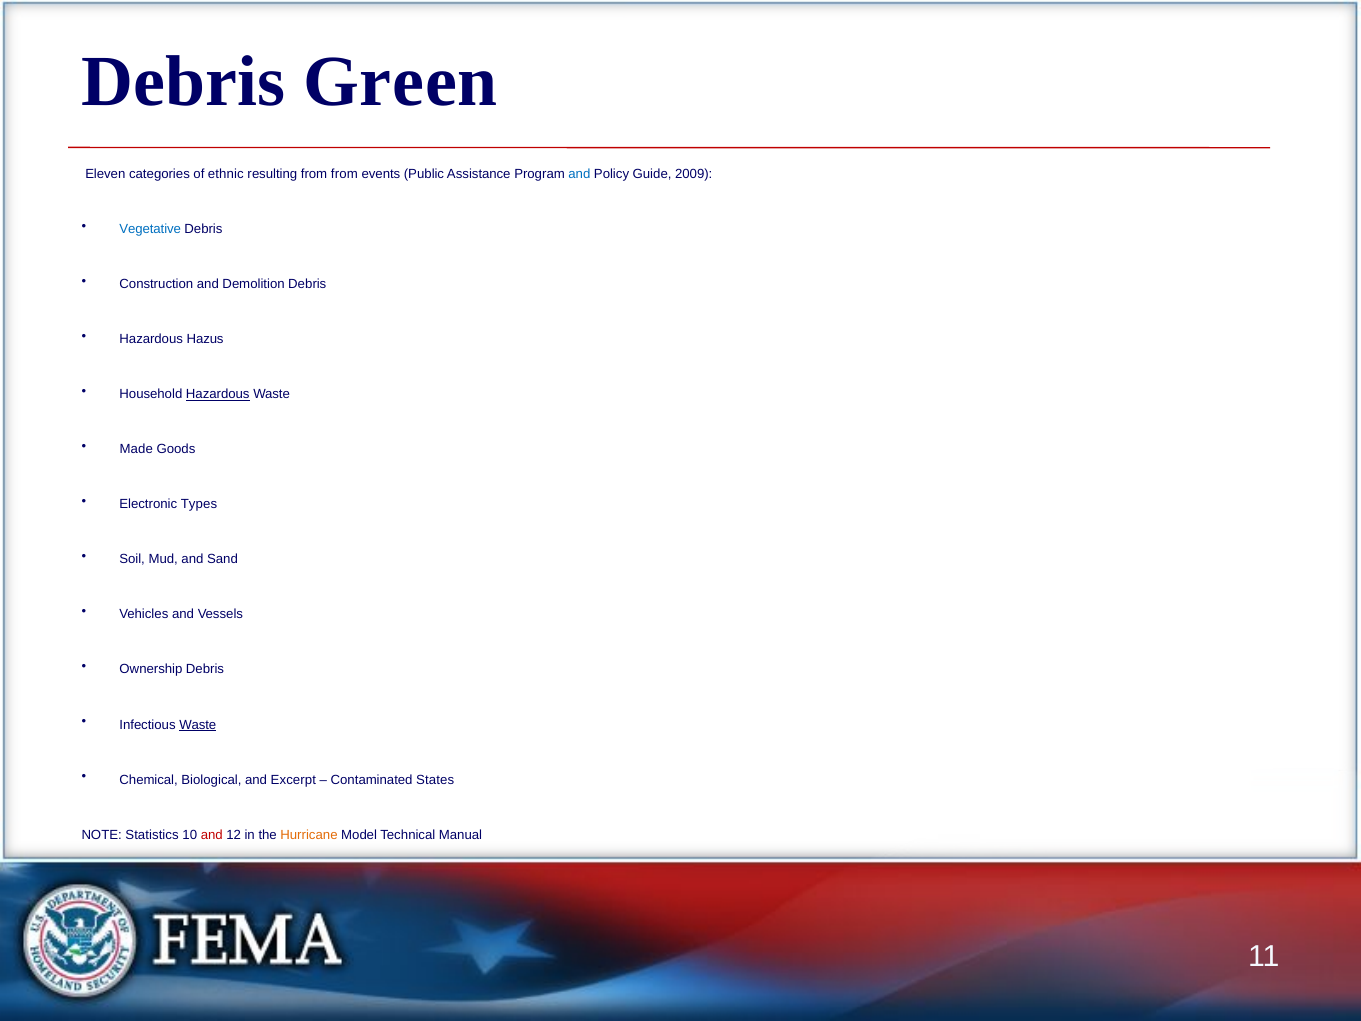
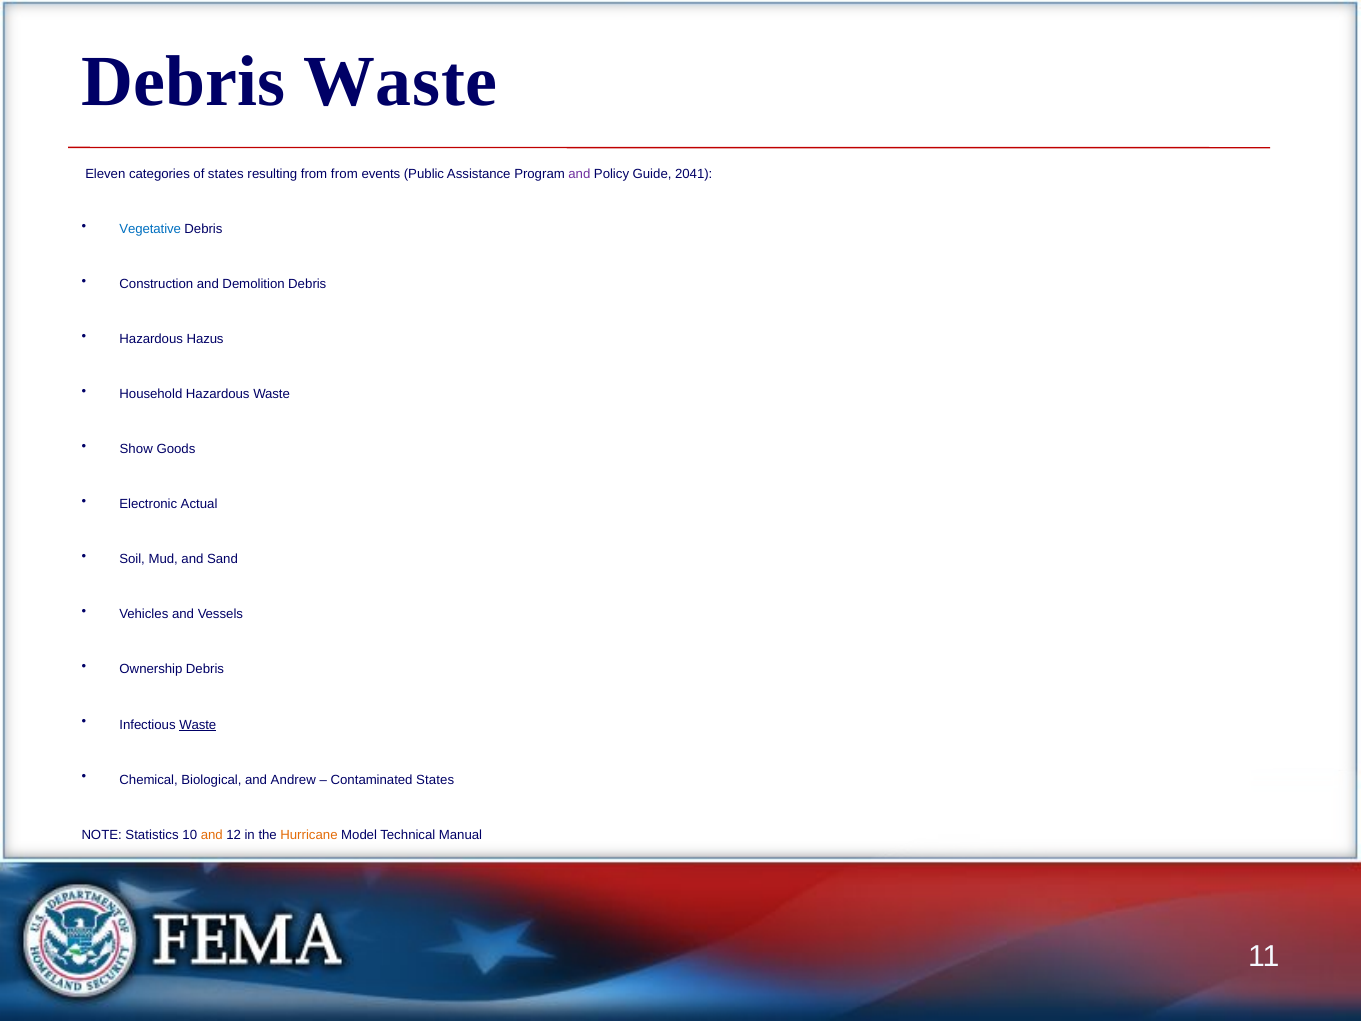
Debris Green: Green -> Waste
of ethnic: ethnic -> states
and at (579, 174) colour: blue -> purple
2009: 2009 -> 2041
Hazardous at (218, 394) underline: present -> none
Made: Made -> Show
Types: Types -> Actual
Excerpt: Excerpt -> Andrew
and at (212, 835) colour: red -> orange
